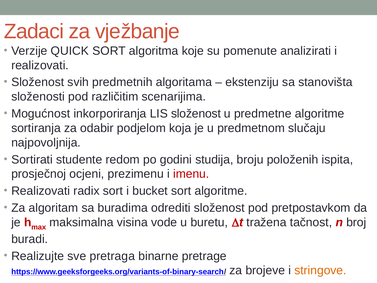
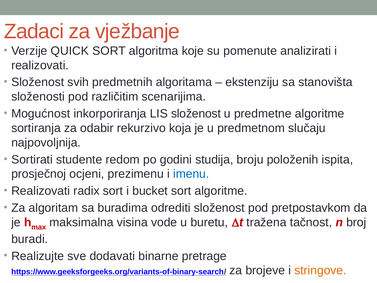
podjelom: podjelom -> rekurzivo
imenu colour: red -> blue
pretraga: pretraga -> dodavati
